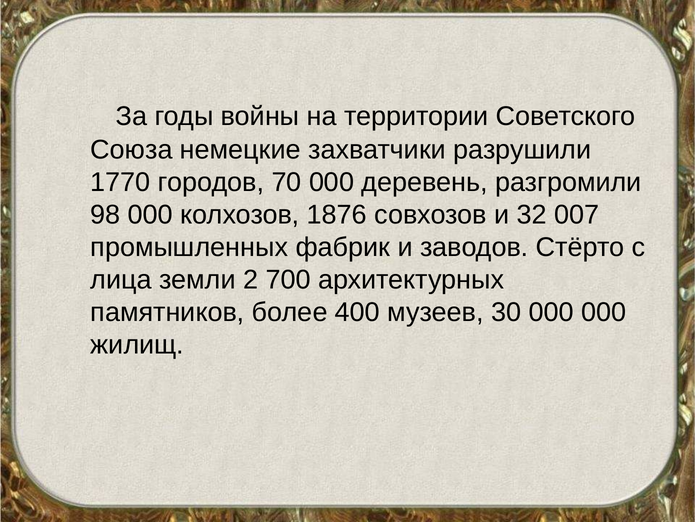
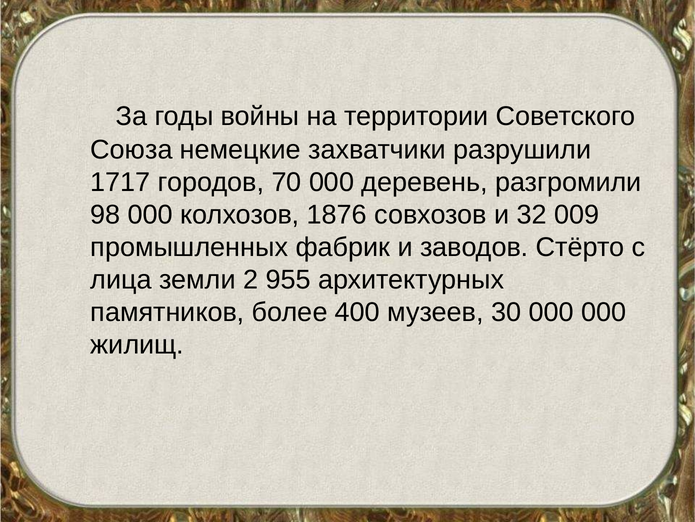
1770: 1770 -> 1717
007: 007 -> 009
700: 700 -> 955
